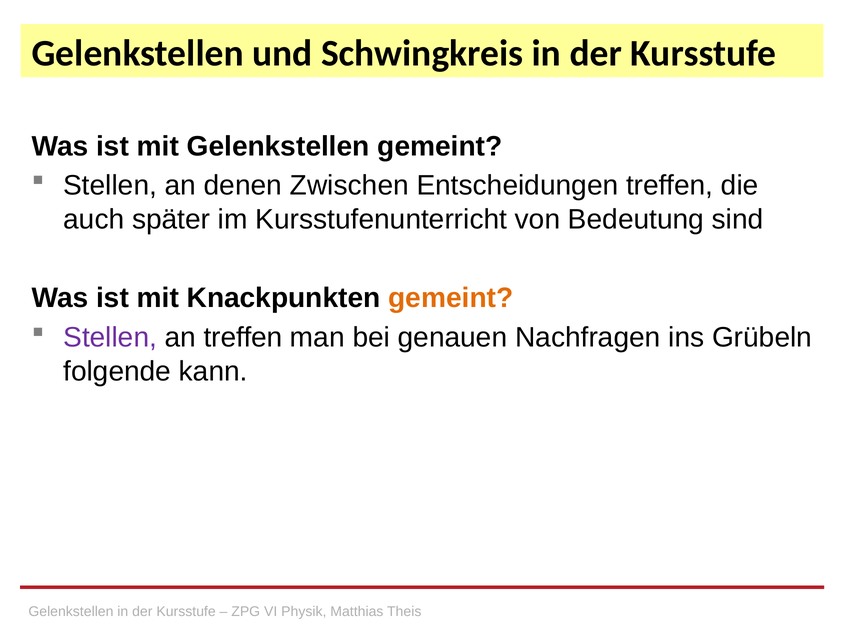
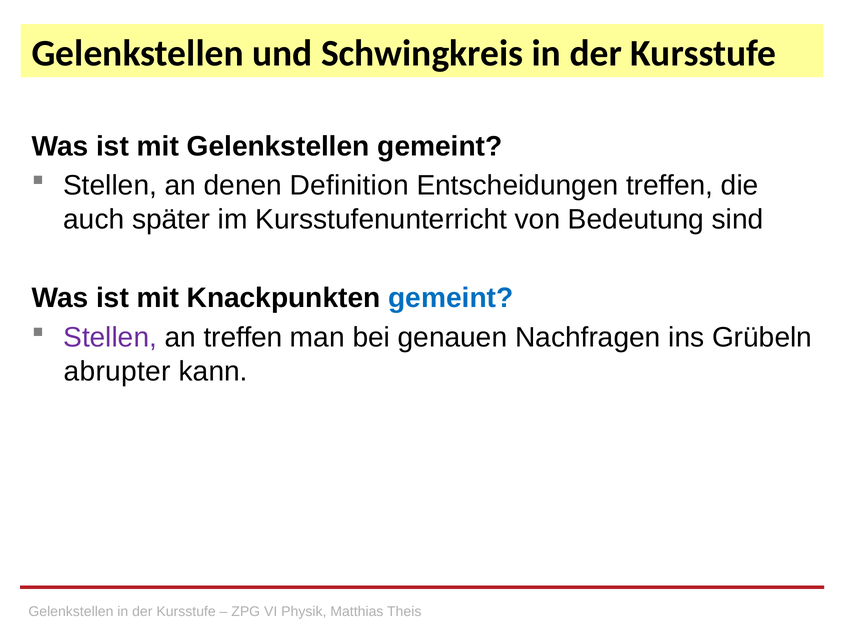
Zwischen: Zwischen -> Definition
gemeint at (451, 298) colour: orange -> blue
folgende: folgende -> abrupter
